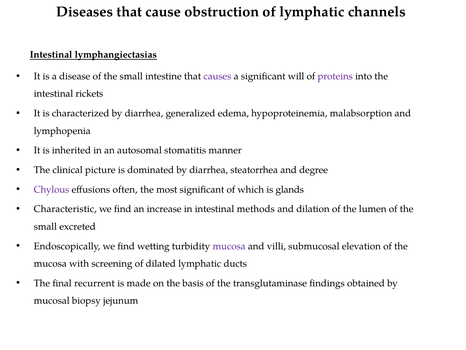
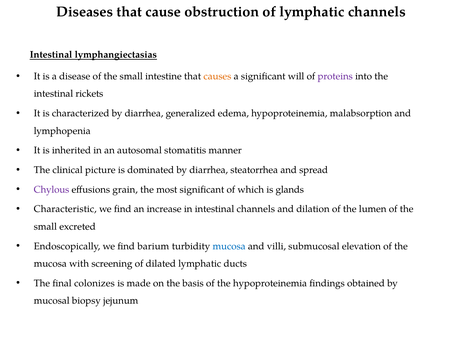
causes colour: purple -> orange
degree: degree -> spread
often: often -> grain
intestinal methods: methods -> channels
wetting: wetting -> barium
mucosa at (229, 246) colour: purple -> blue
recurrent: recurrent -> colonizes
the transglutaminase: transglutaminase -> hypoproteinemia
